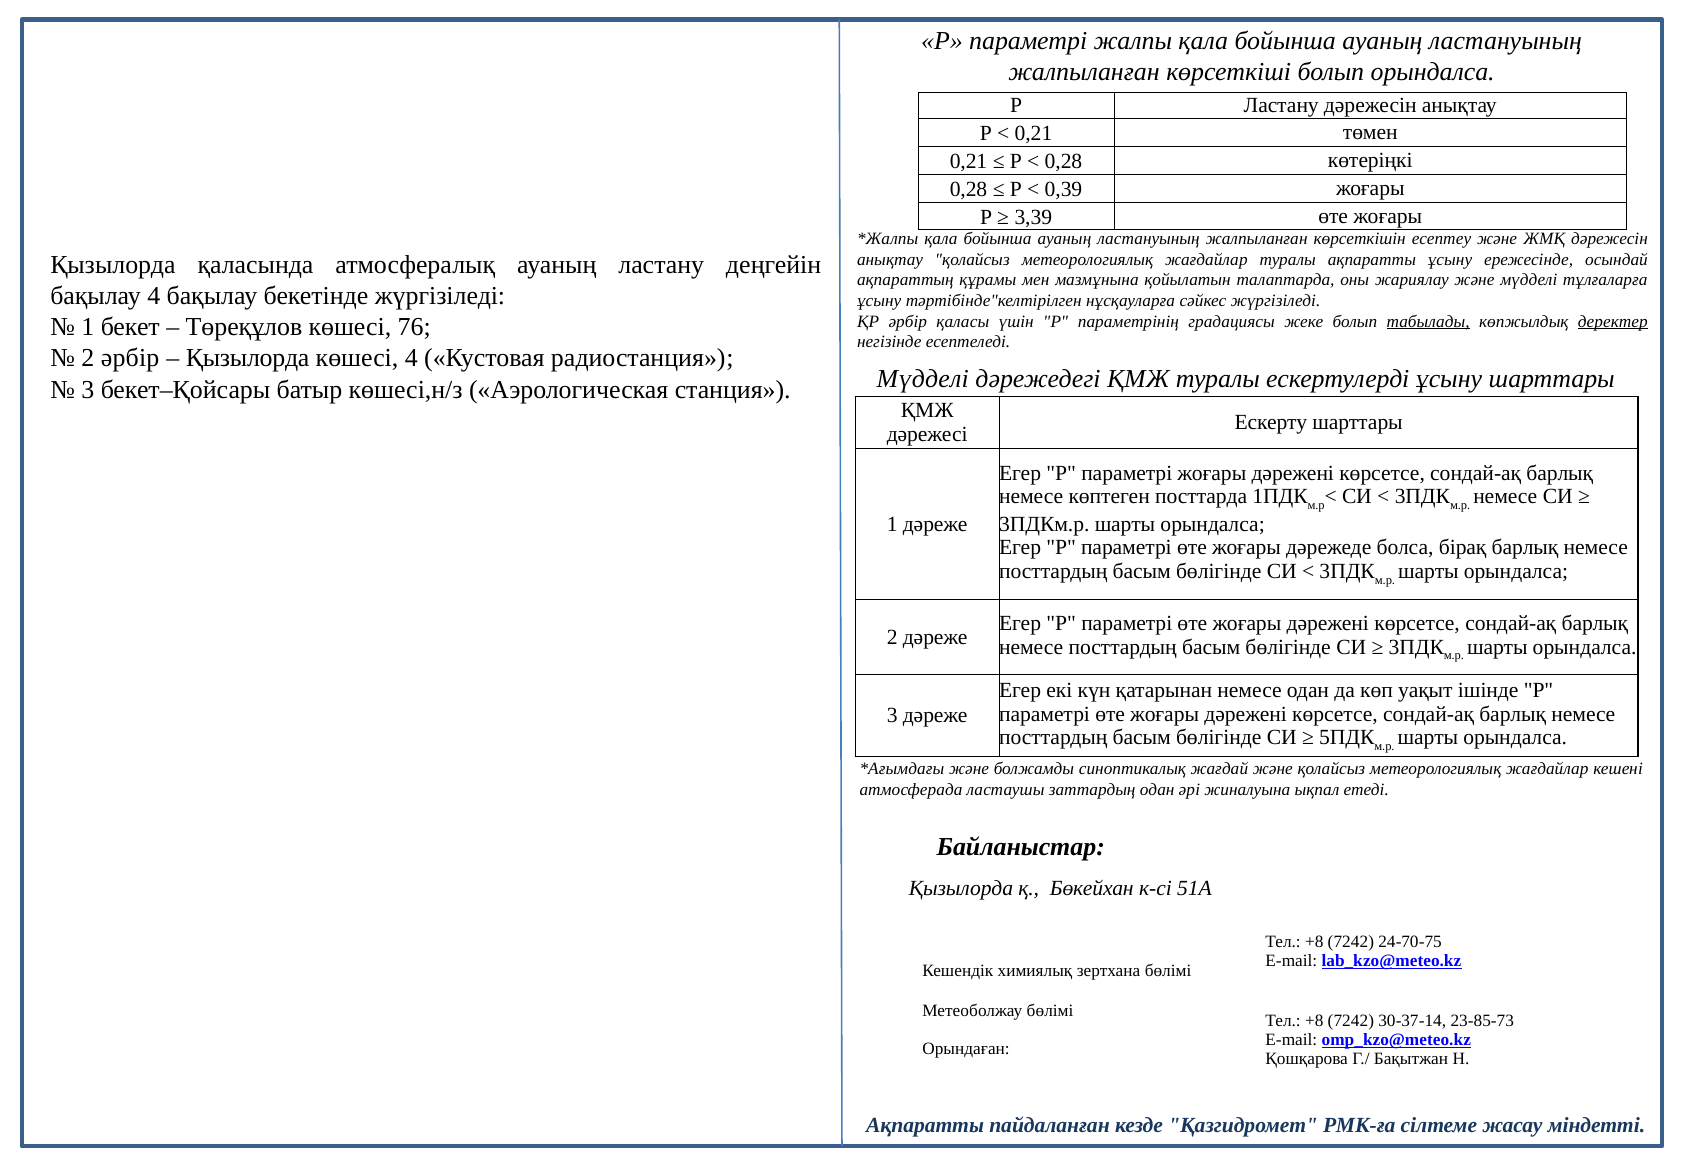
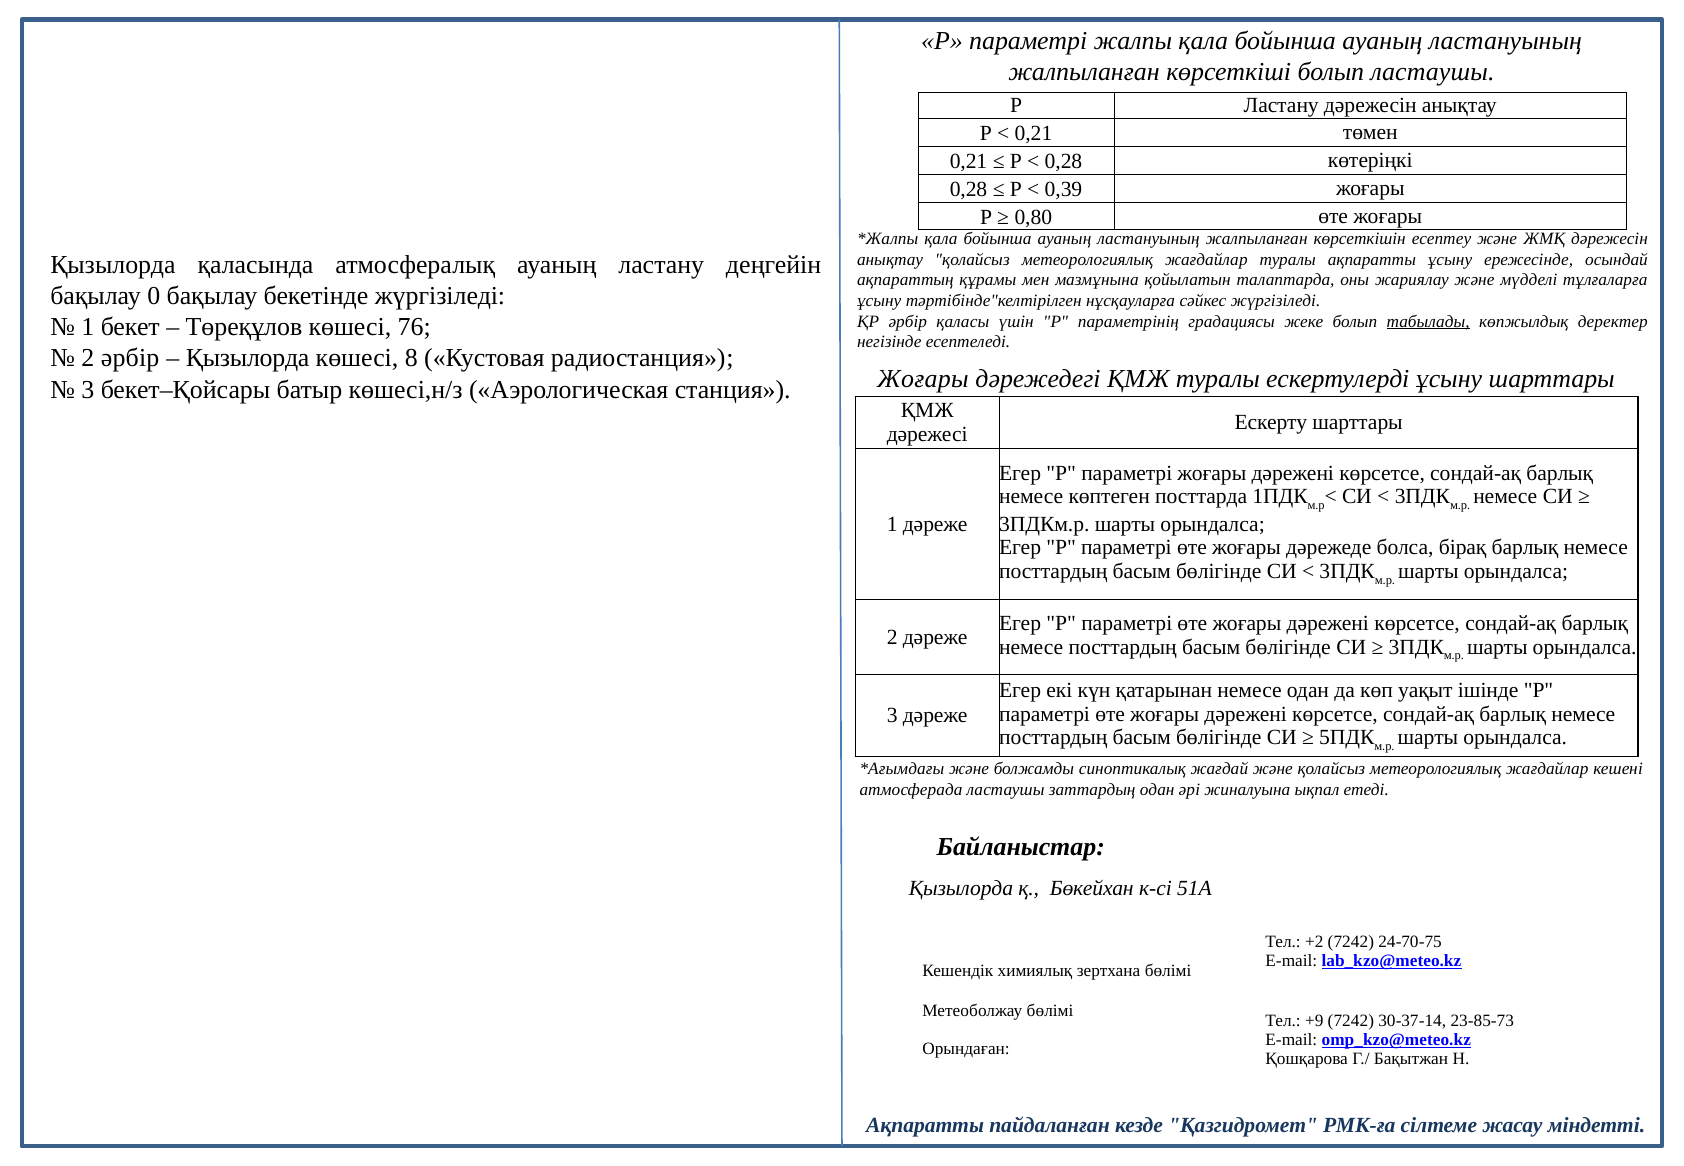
болып орындалса: орындалса -> ластаушы
3,39: 3,39 -> 0,80
бақылау 4: 4 -> 0
деректер underline: present -> none
көшесі 4: 4 -> 8
Мүдделі at (923, 379): Мүдделі -> Жоғары
+8 at (1314, 942): +8 -> +2
+8 at (1314, 1020): +8 -> +9
